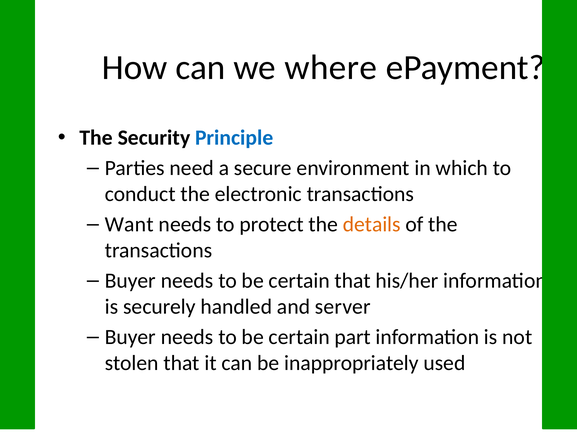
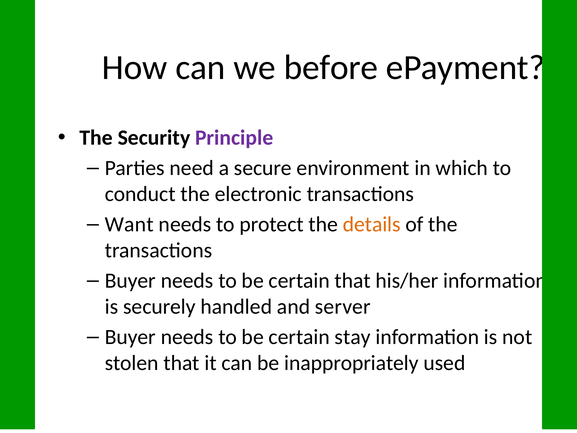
where: where -> before
Principle colour: blue -> purple
part: part -> stay
